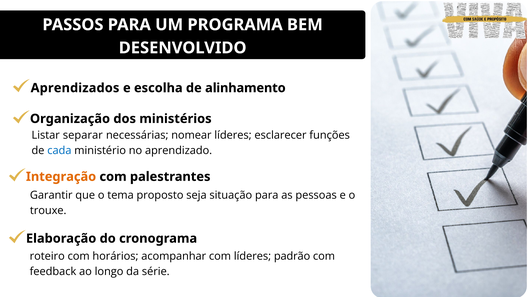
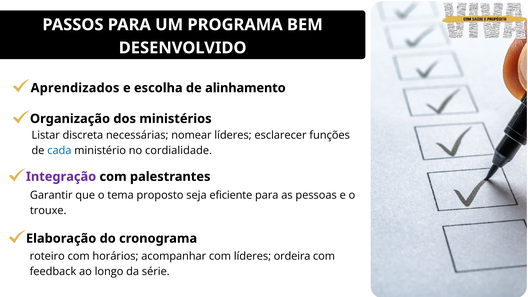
separar: separar -> discreta
aprendizado: aprendizado -> cordialidade
Integração colour: orange -> purple
situação: situação -> eficiente
padrão: padrão -> ordeira
